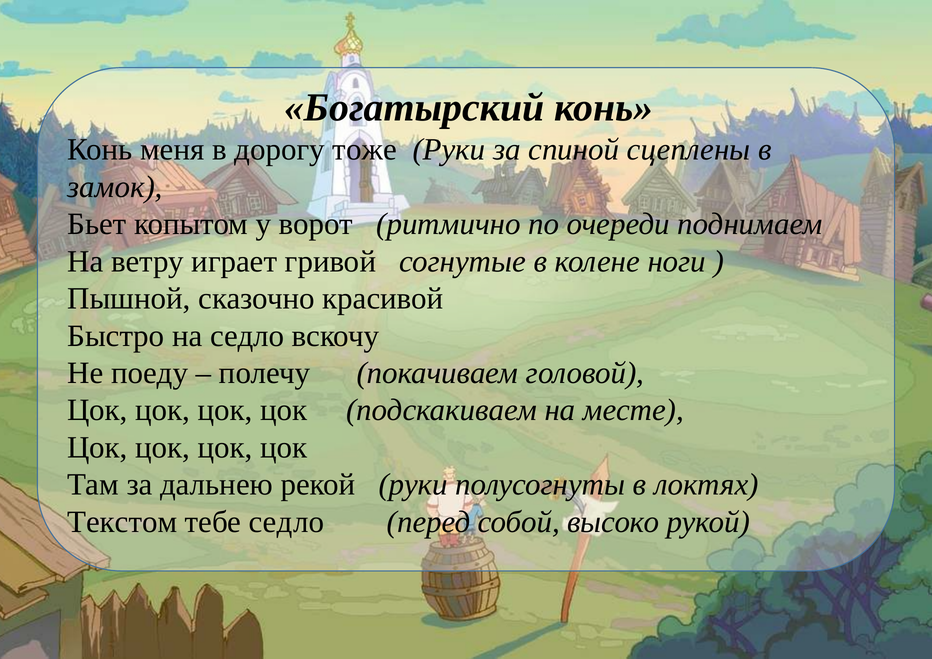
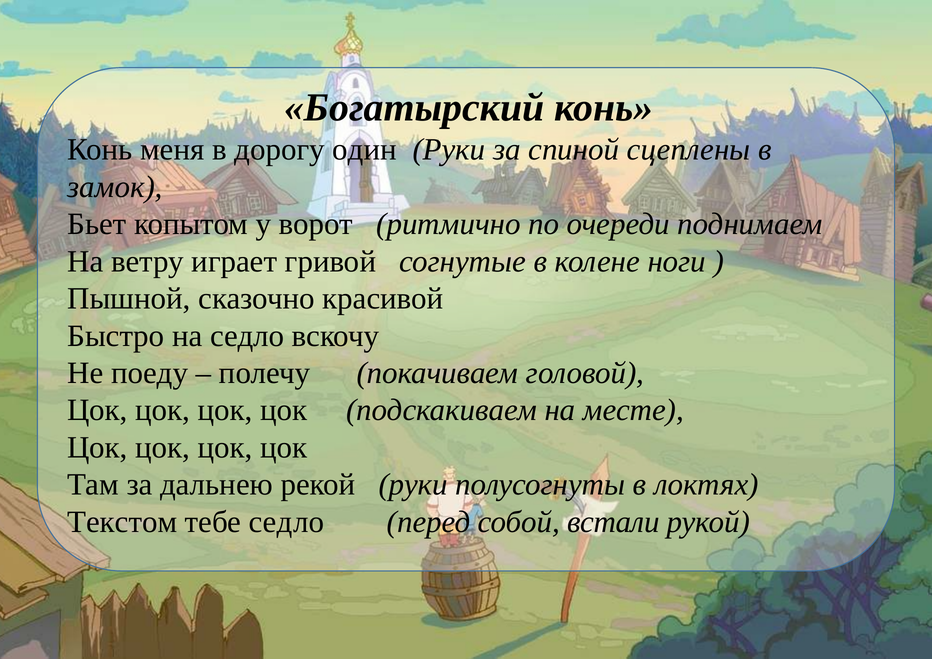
тоже: тоже -> один
высоко: высоко -> встали
